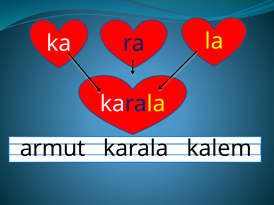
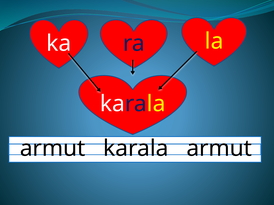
karala kalem: kalem -> armut
